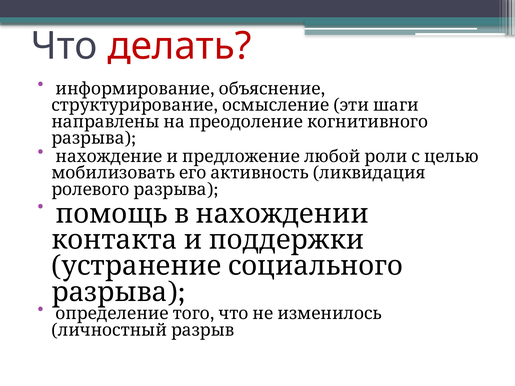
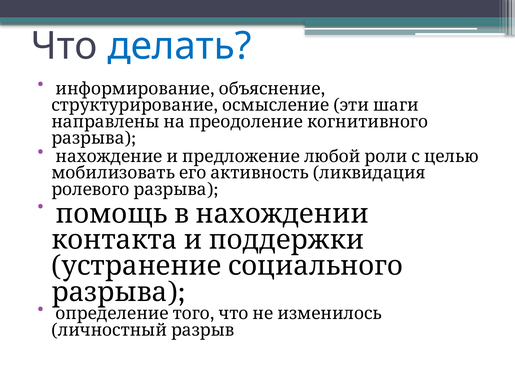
делать colour: red -> blue
